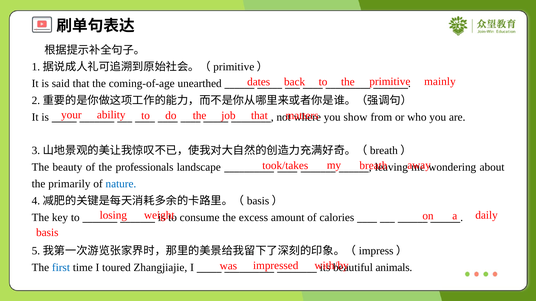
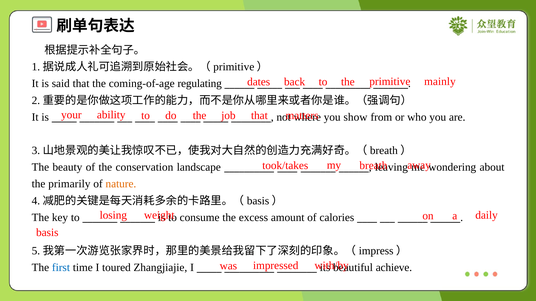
unearthed: unearthed -> regulating
professionals: professionals -> conservation
nature colour: blue -> orange
animals: animals -> achieve
